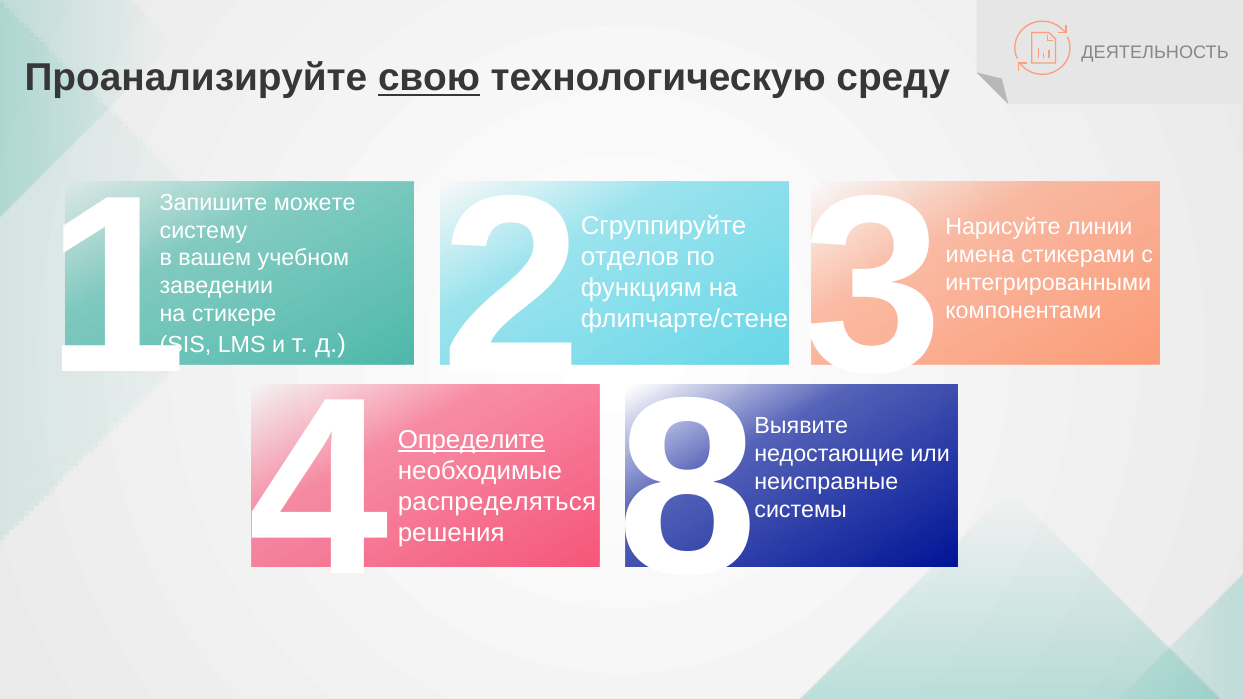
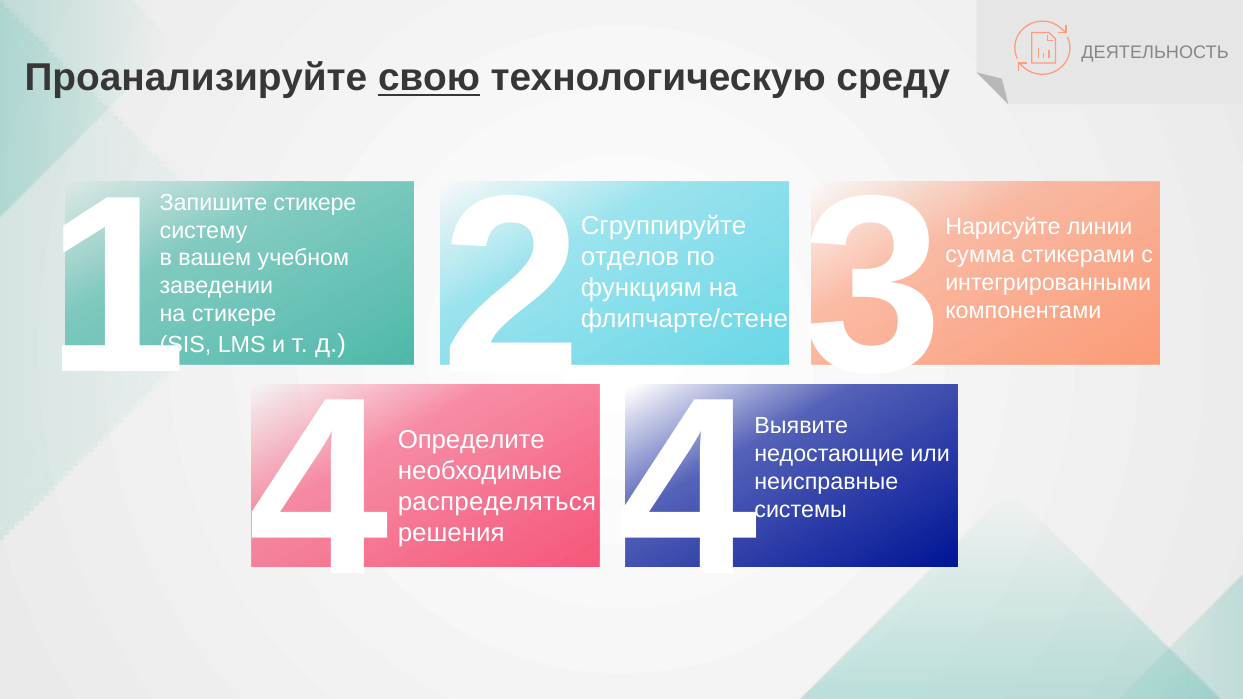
Запишите можете: можете -> стикере
имена: имена -> сумма
Определите underline: present -> none
решения 8: 8 -> 4
